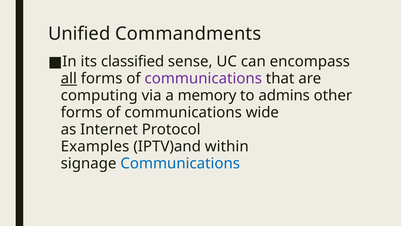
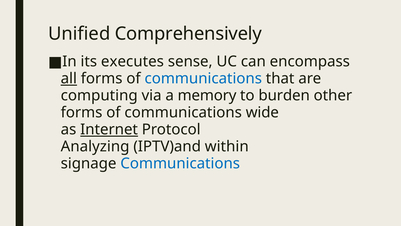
Commandments: Commandments -> Comprehensively
classified: classified -> executes
communications at (203, 78) colour: purple -> blue
admins: admins -> burden
Internet underline: none -> present
Examples: Examples -> Analyzing
